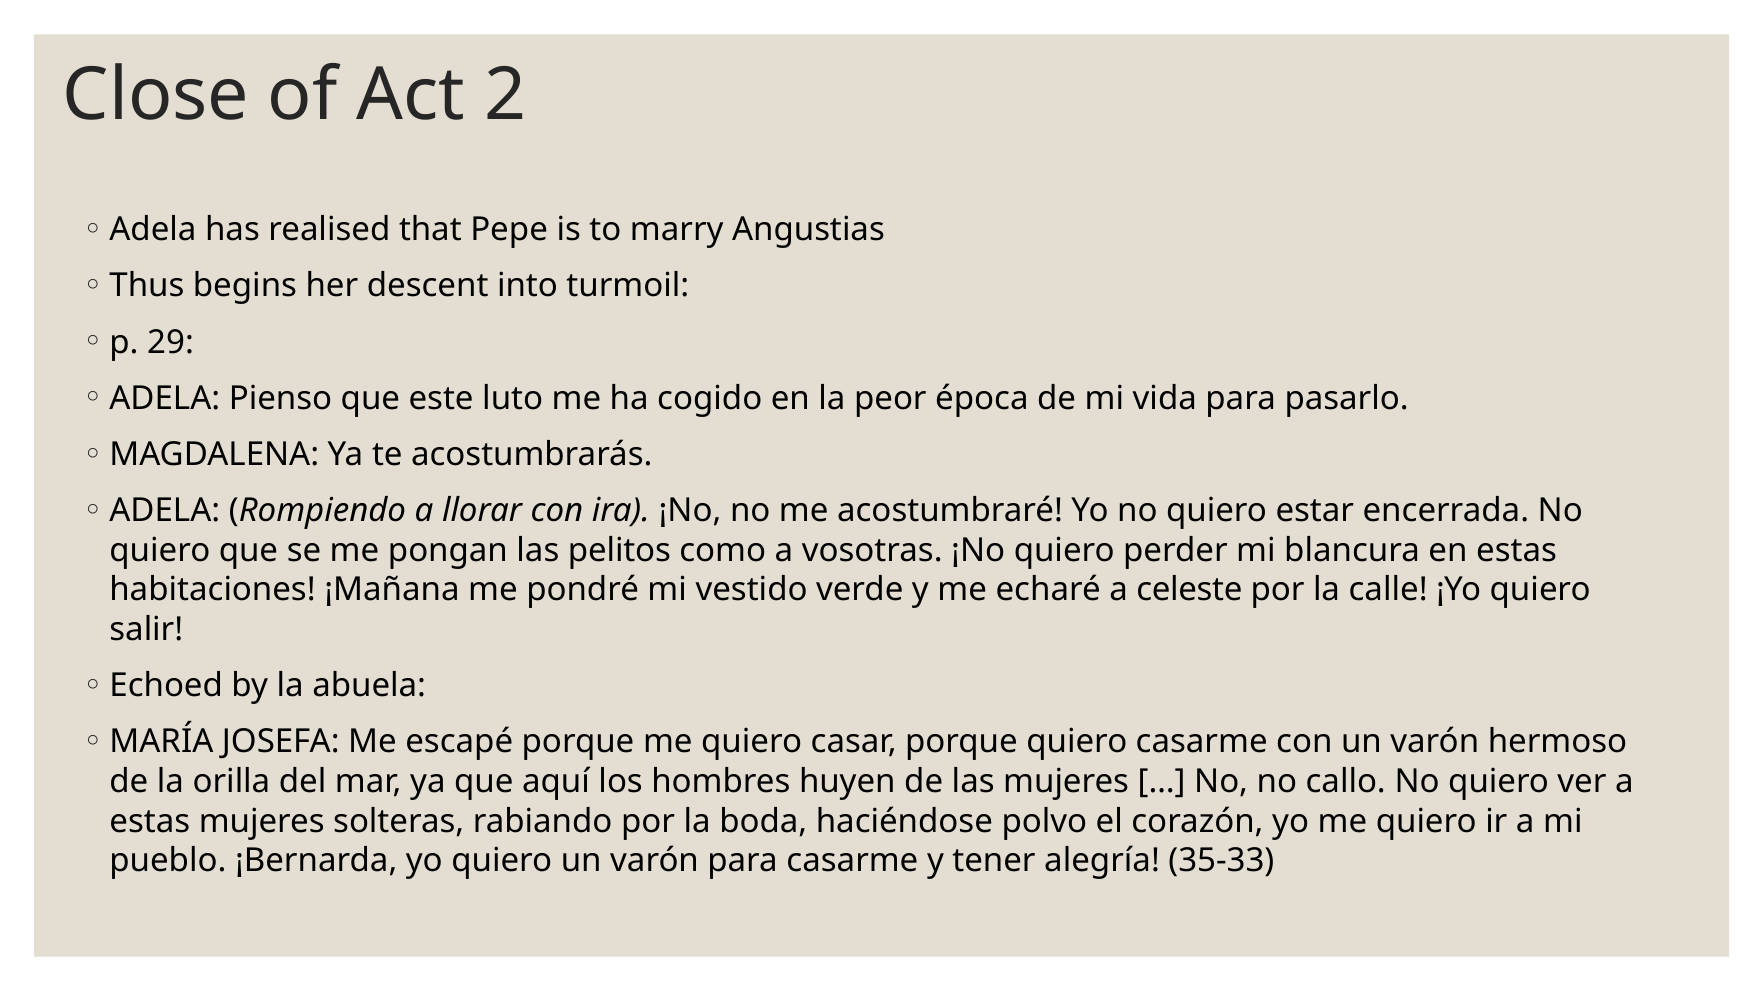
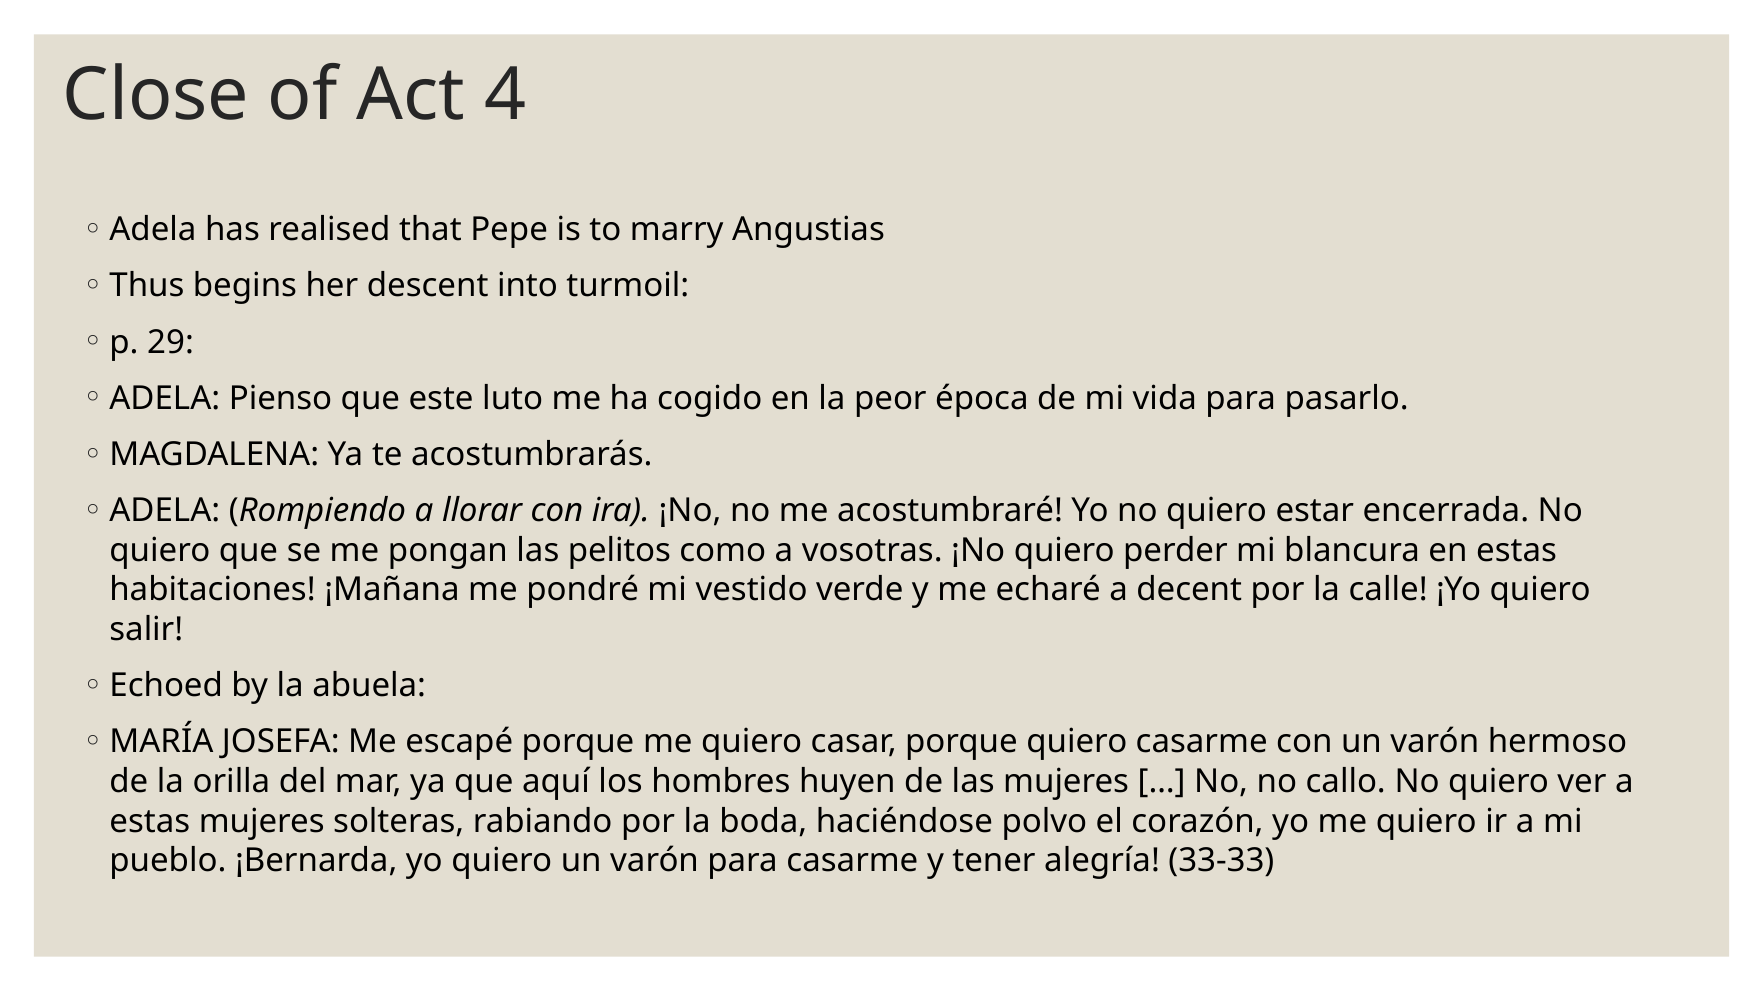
2: 2 -> 4
celeste: celeste -> decent
35-33: 35-33 -> 33-33
